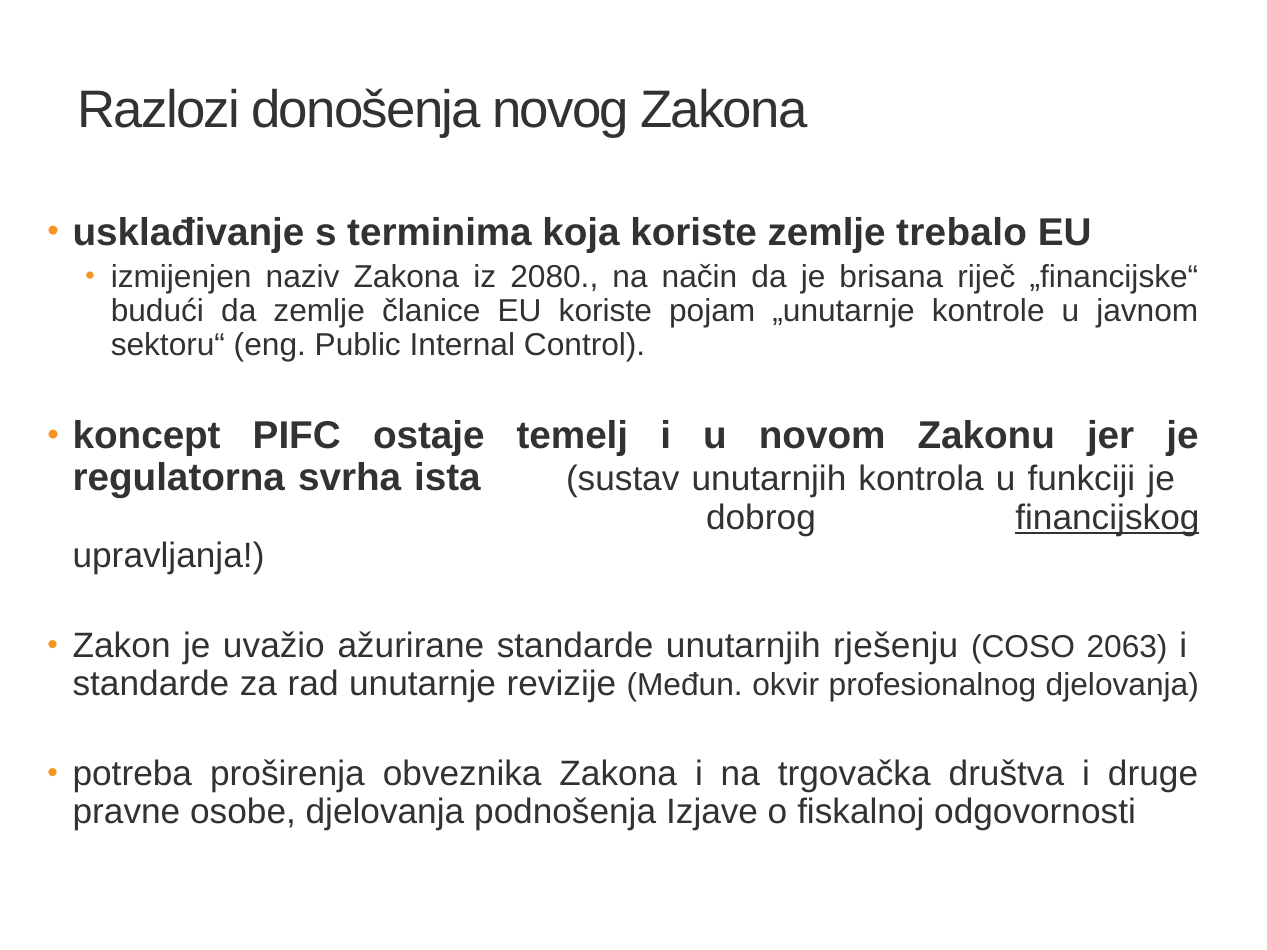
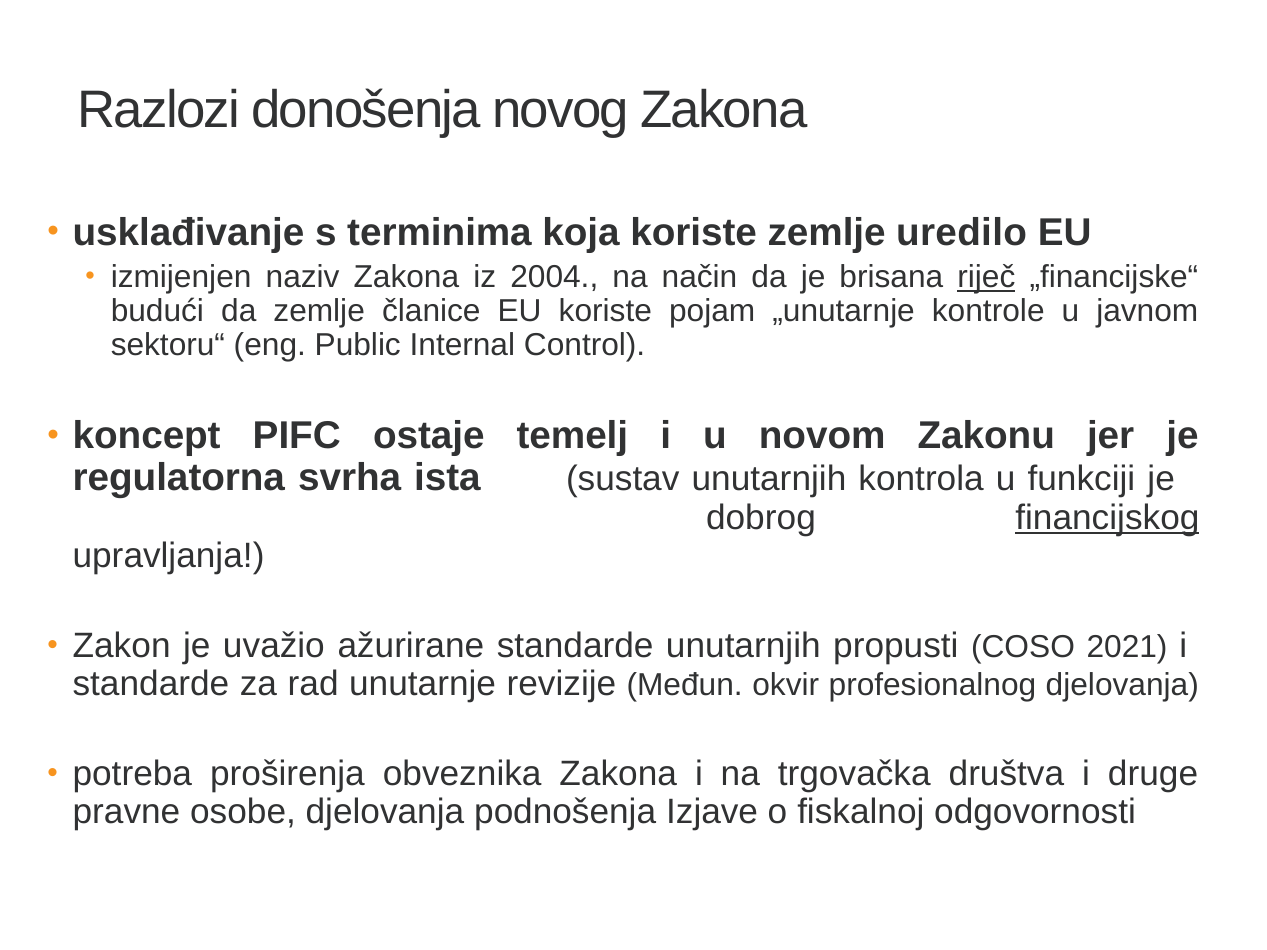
trebalo: trebalo -> uredilo
2080: 2080 -> 2004
riječ underline: none -> present
rješenju: rješenju -> propusti
2063: 2063 -> 2021
